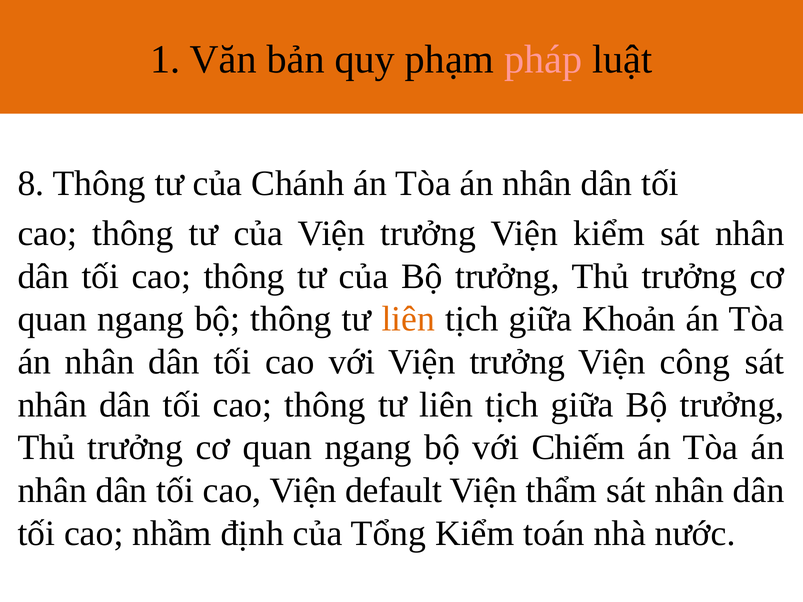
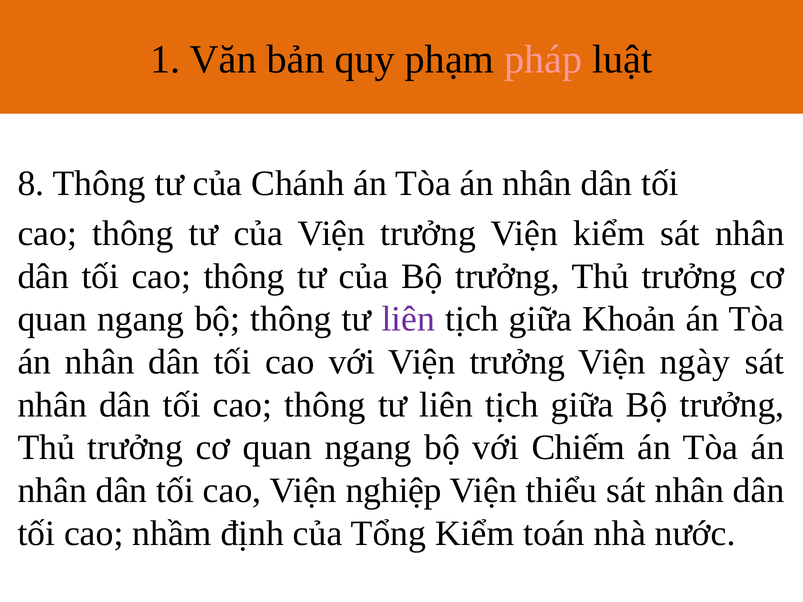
liên at (408, 319) colour: orange -> purple
công: công -> ngày
default: default -> nghiệp
thẩm: thẩm -> thiểu
